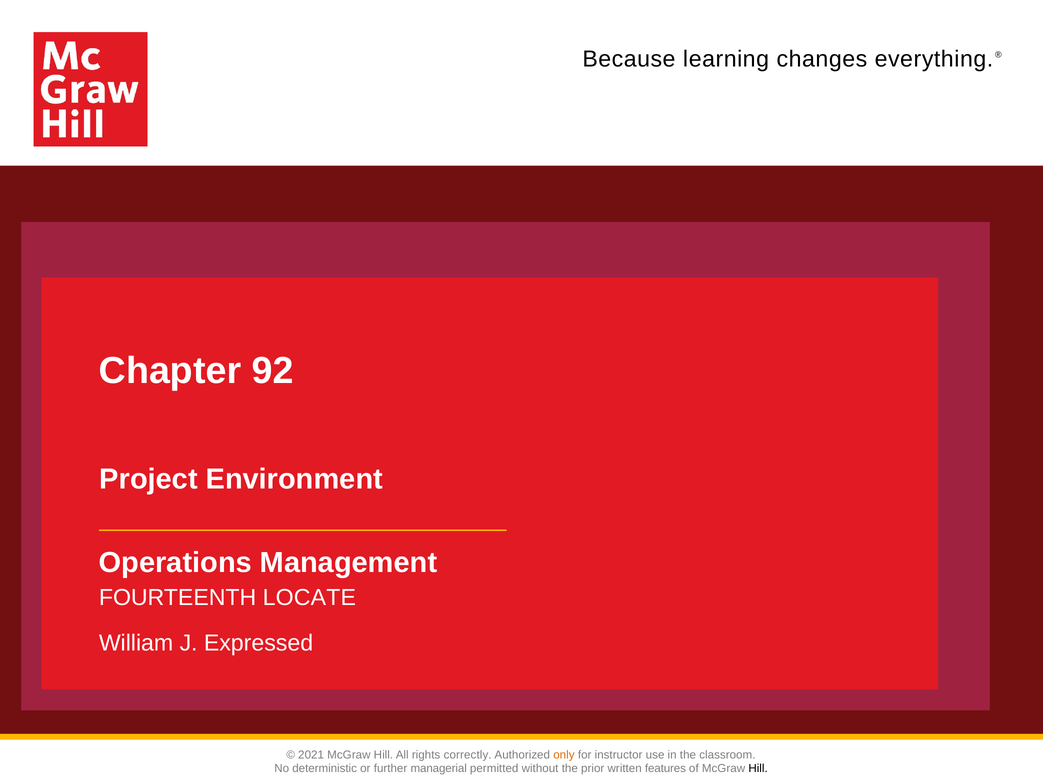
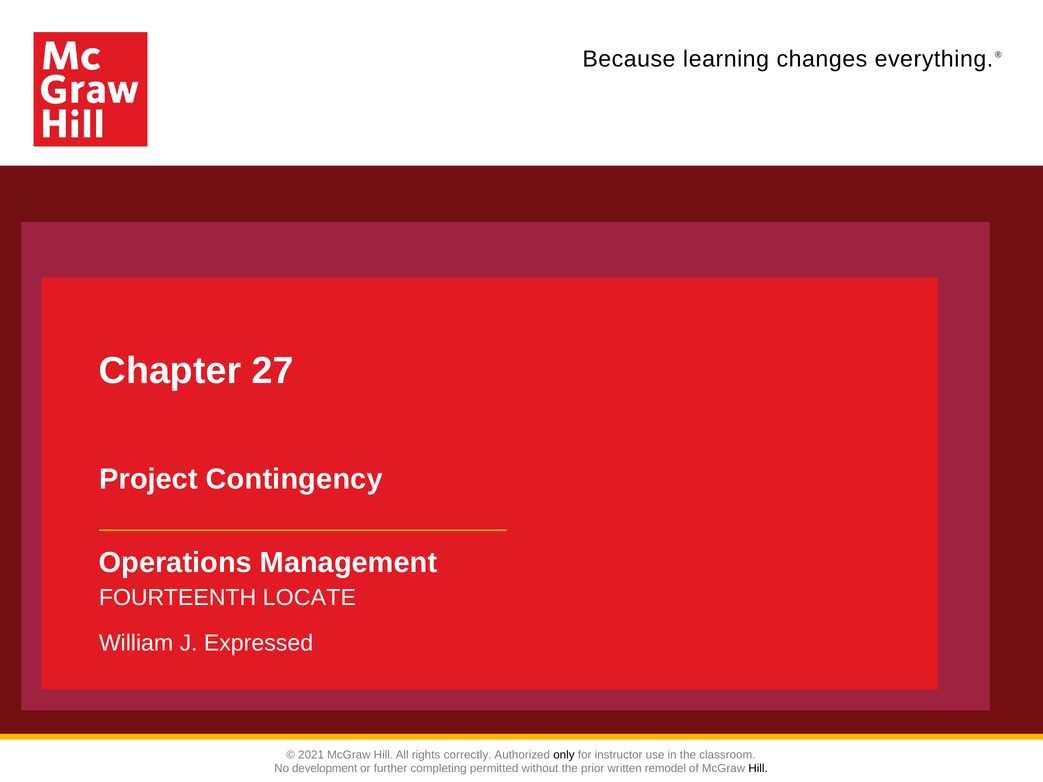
92: 92 -> 27
Environment: Environment -> Contingency
only colour: orange -> black
deterministic: deterministic -> development
managerial: managerial -> completing
features: features -> remodel
